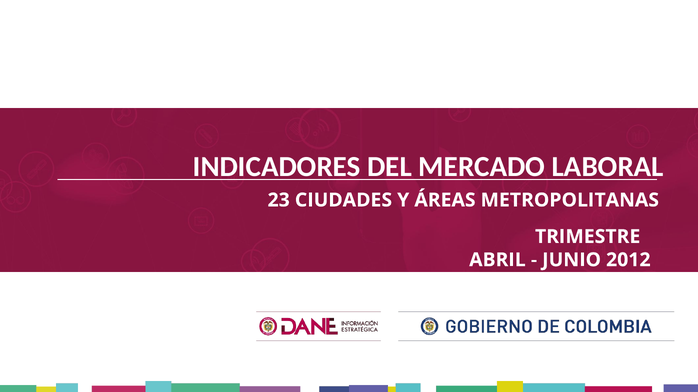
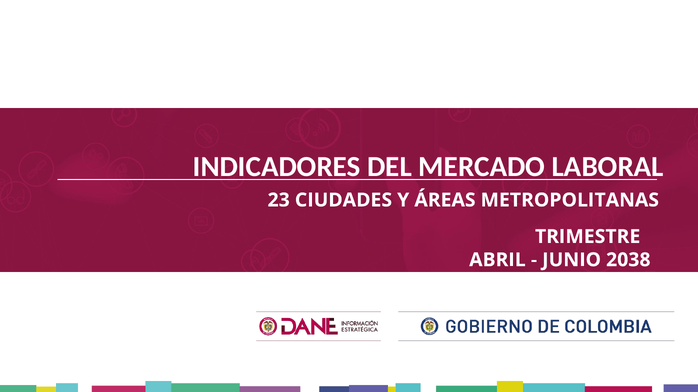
2012: 2012 -> 2038
